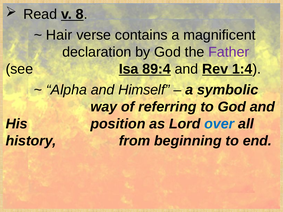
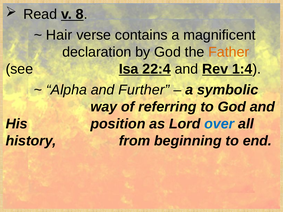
Father colour: purple -> orange
89:4: 89:4 -> 22:4
Himself: Himself -> Further
